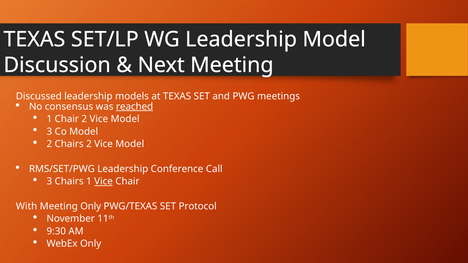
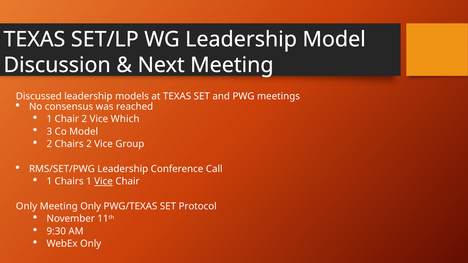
reached underline: present -> none
Chair 2 Vice Model: Model -> Which
Chairs 2 Vice Model: Model -> Group
3 at (49, 182): 3 -> 1
With at (27, 207): With -> Only
